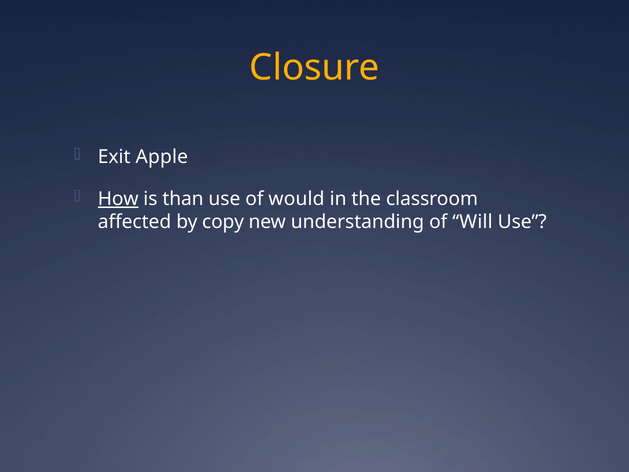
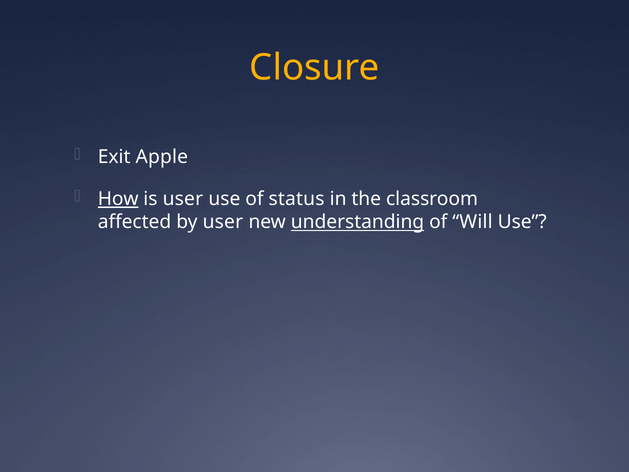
is than: than -> user
would: would -> status
by copy: copy -> user
understanding underline: none -> present
